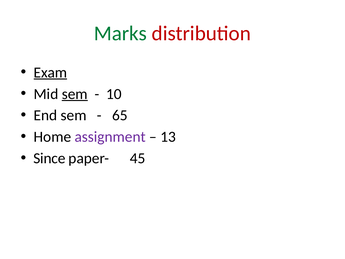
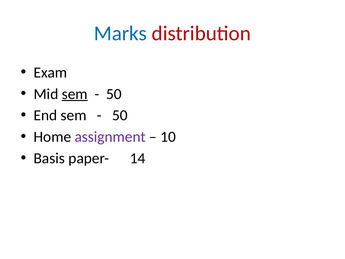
Marks colour: green -> blue
Exam underline: present -> none
10 at (114, 94): 10 -> 50
65 at (120, 115): 65 -> 50
13: 13 -> 10
Since: Since -> Basis
45: 45 -> 14
